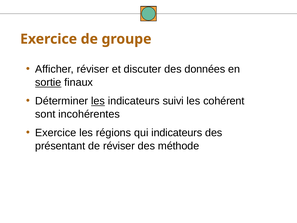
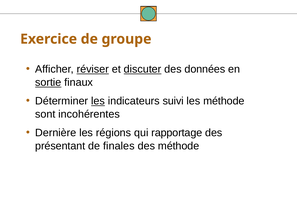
réviser at (93, 69) underline: none -> present
discuter underline: none -> present
les cohérent: cohérent -> méthode
Exercice at (56, 133): Exercice -> Dernière
qui indicateurs: indicateurs -> rapportage
de réviser: réviser -> finales
